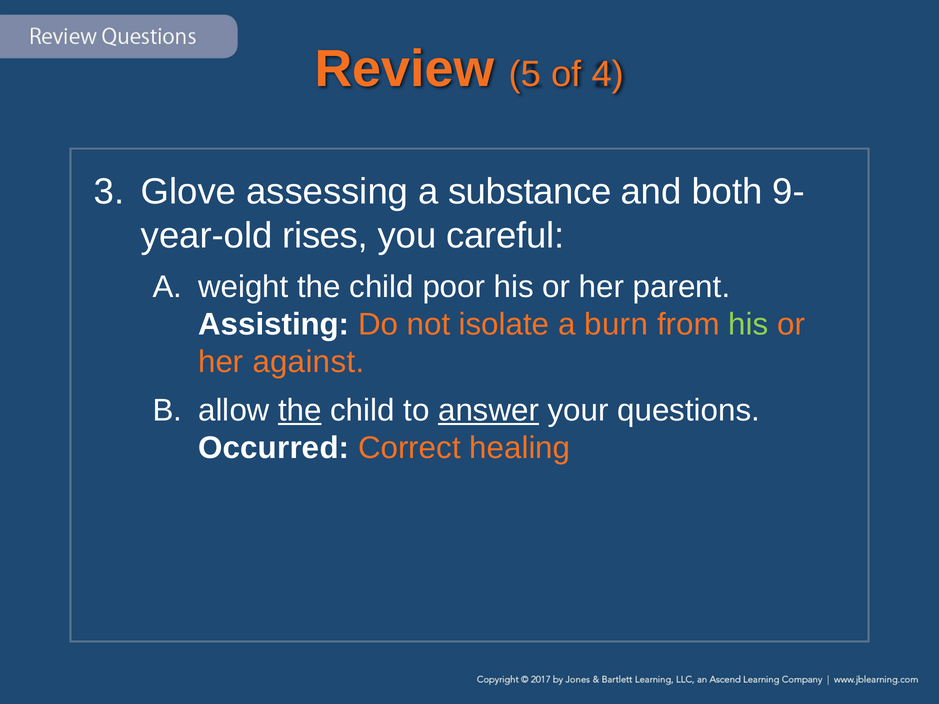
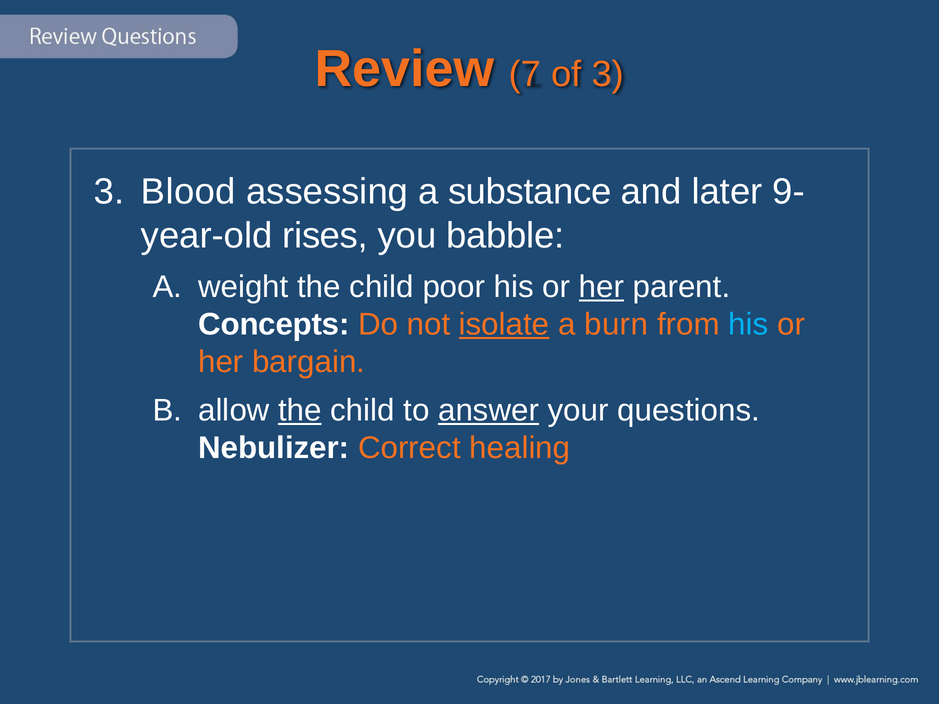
5: 5 -> 7
of 4: 4 -> 3
Glove: Glove -> Blood
both: both -> later
careful: careful -> babble
her at (601, 287) underline: none -> present
Assisting: Assisting -> Concepts
isolate underline: none -> present
his at (748, 325) colour: light green -> light blue
against: against -> bargain
Occurred: Occurred -> Nebulizer
